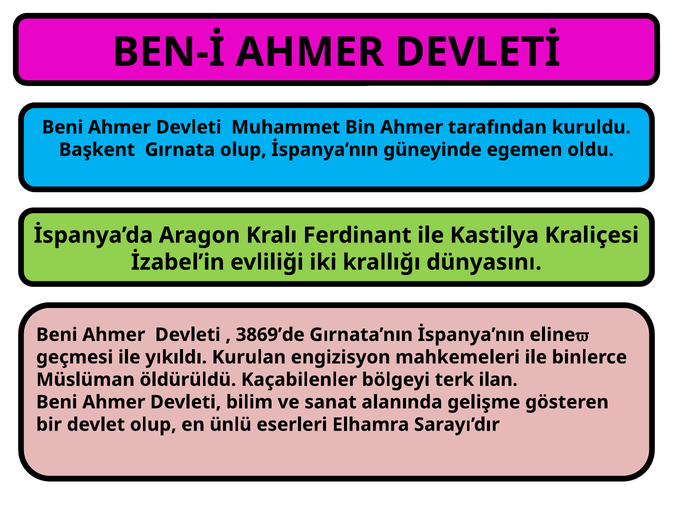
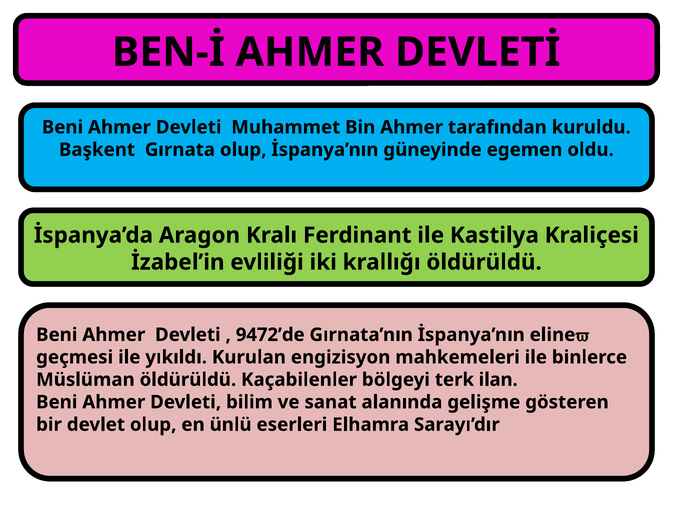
krallığı dünyasını: dünyasını -> öldürüldü
3869’de: 3869’de -> 9472’de
